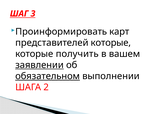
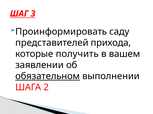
карт: карт -> саду
представителей которые: которые -> прихода
заявлении underline: present -> none
